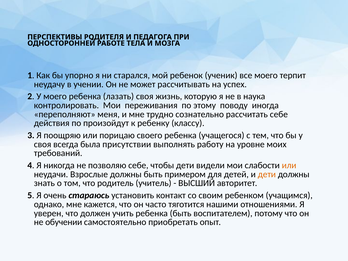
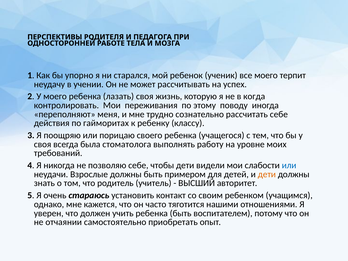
наука: наука -> когда
произойдут: произойдут -> гайморитах
присутствии: присутствии -> стоматолога
или at (289, 165) colour: orange -> blue
обучении: обучении -> отчаянии
